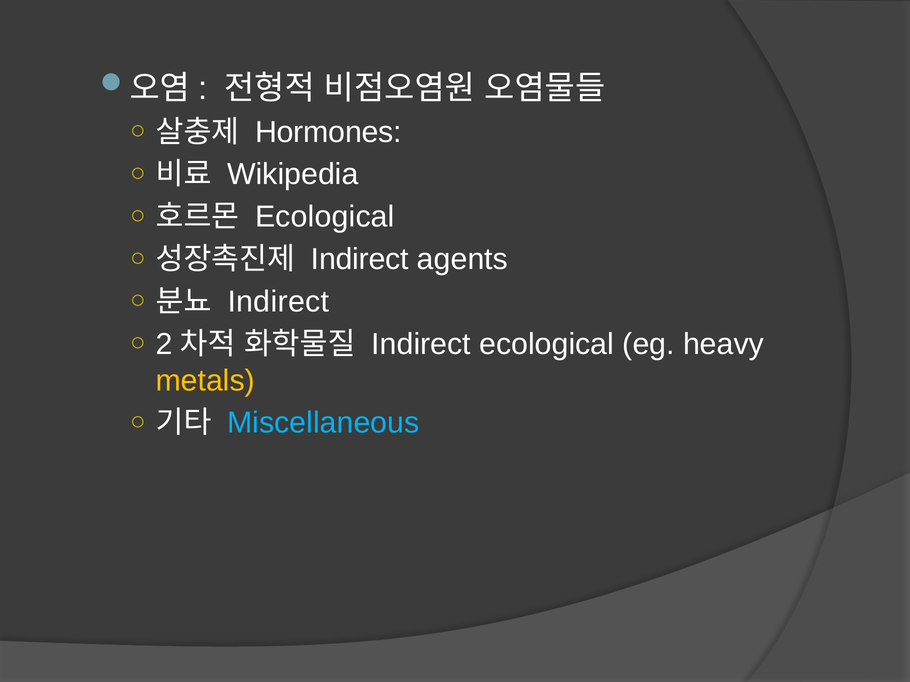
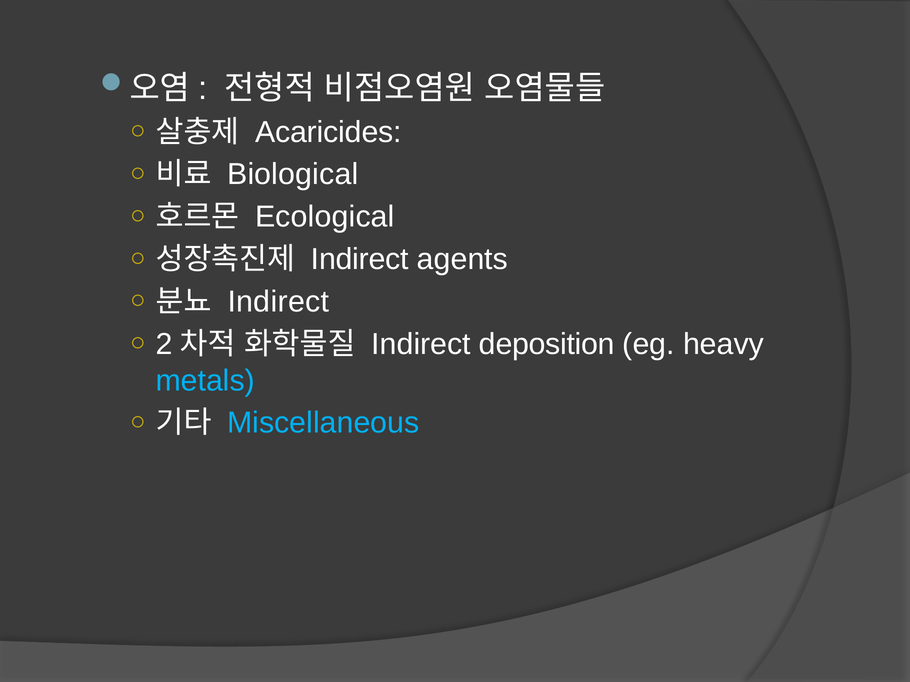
Hormones: Hormones -> Acaricides
Wikipedia: Wikipedia -> Biological
Indirect ecological: ecological -> deposition
metals colour: yellow -> light blue
